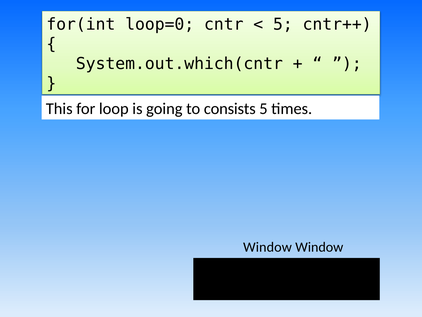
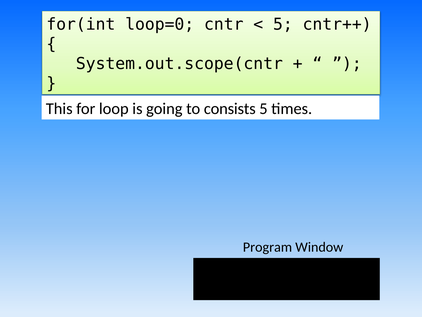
System.out.which(cntr: System.out.which(cntr -> System.out.scope(cntr
Window at (267, 247): Window -> Program
